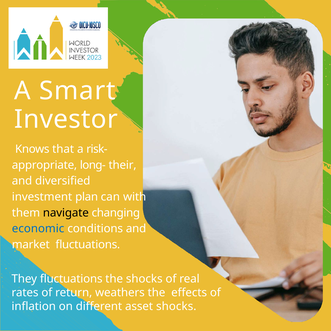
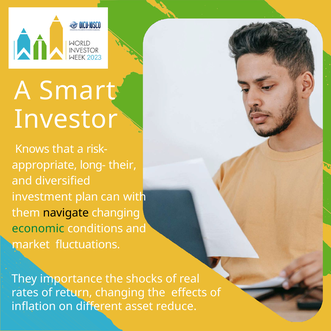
economic colour: blue -> green
They fluctuations: fluctuations -> importance
return weathers: weathers -> changing
asset shocks: shocks -> reduce
